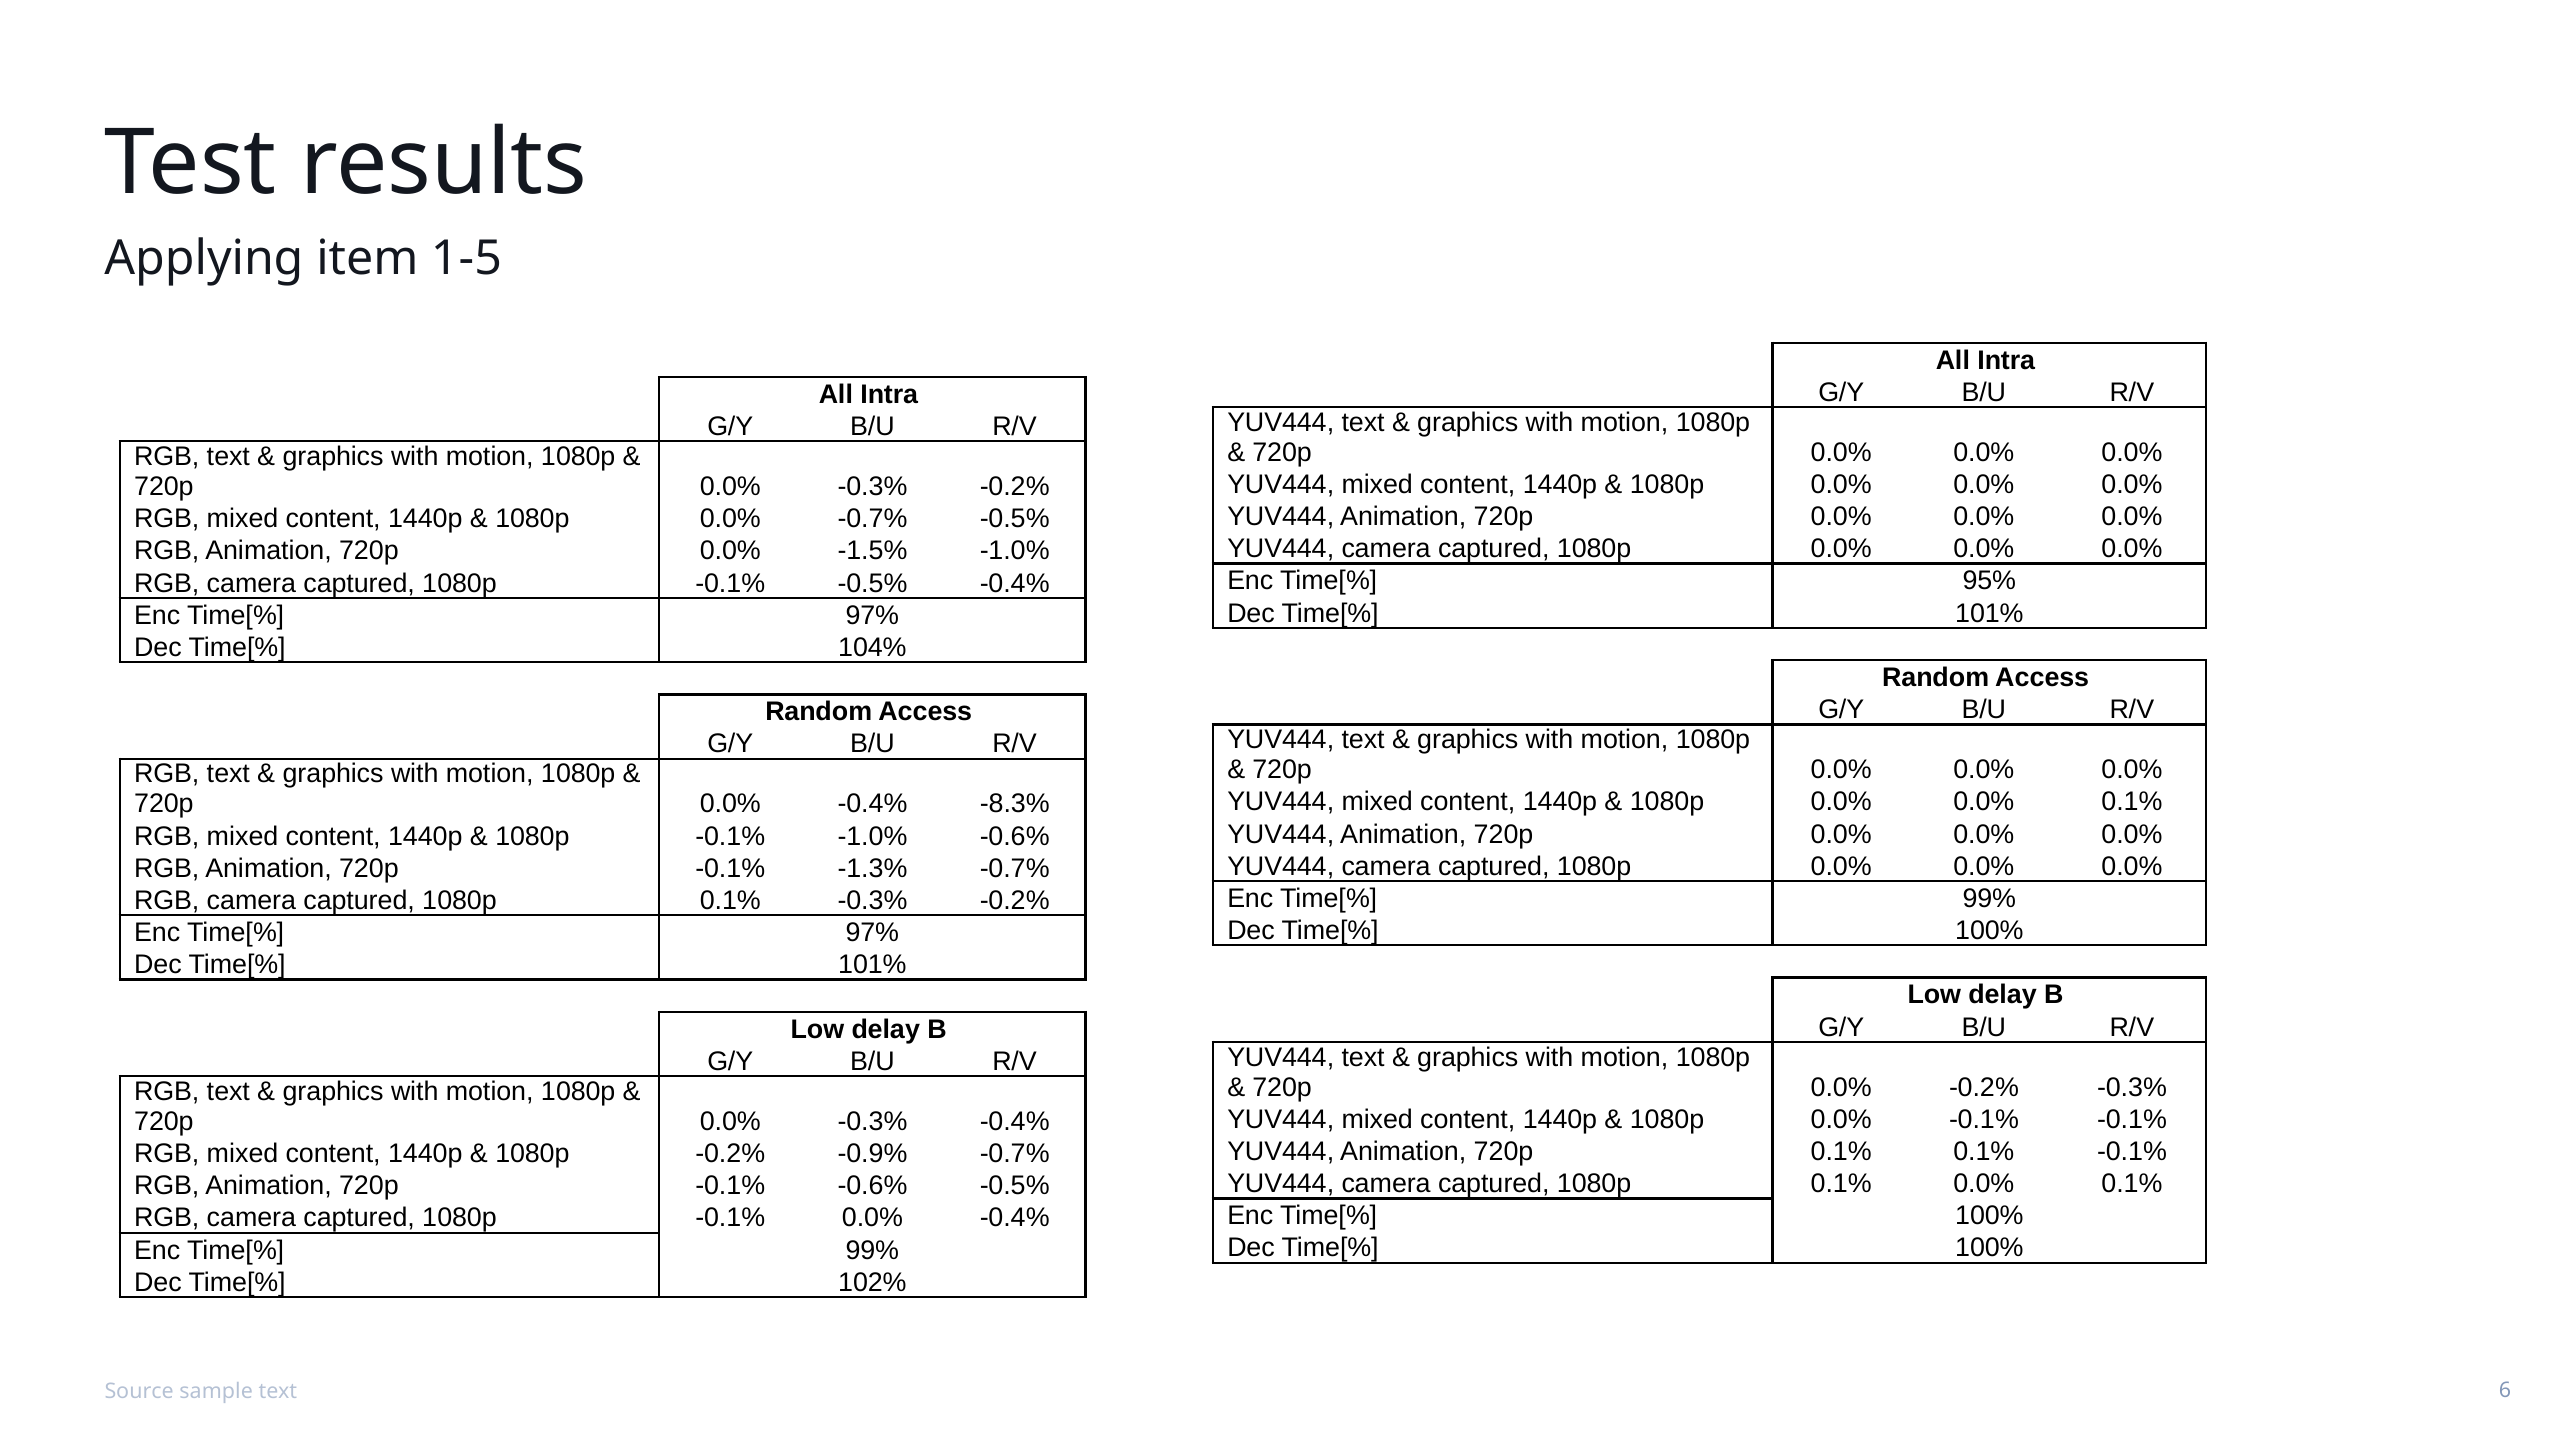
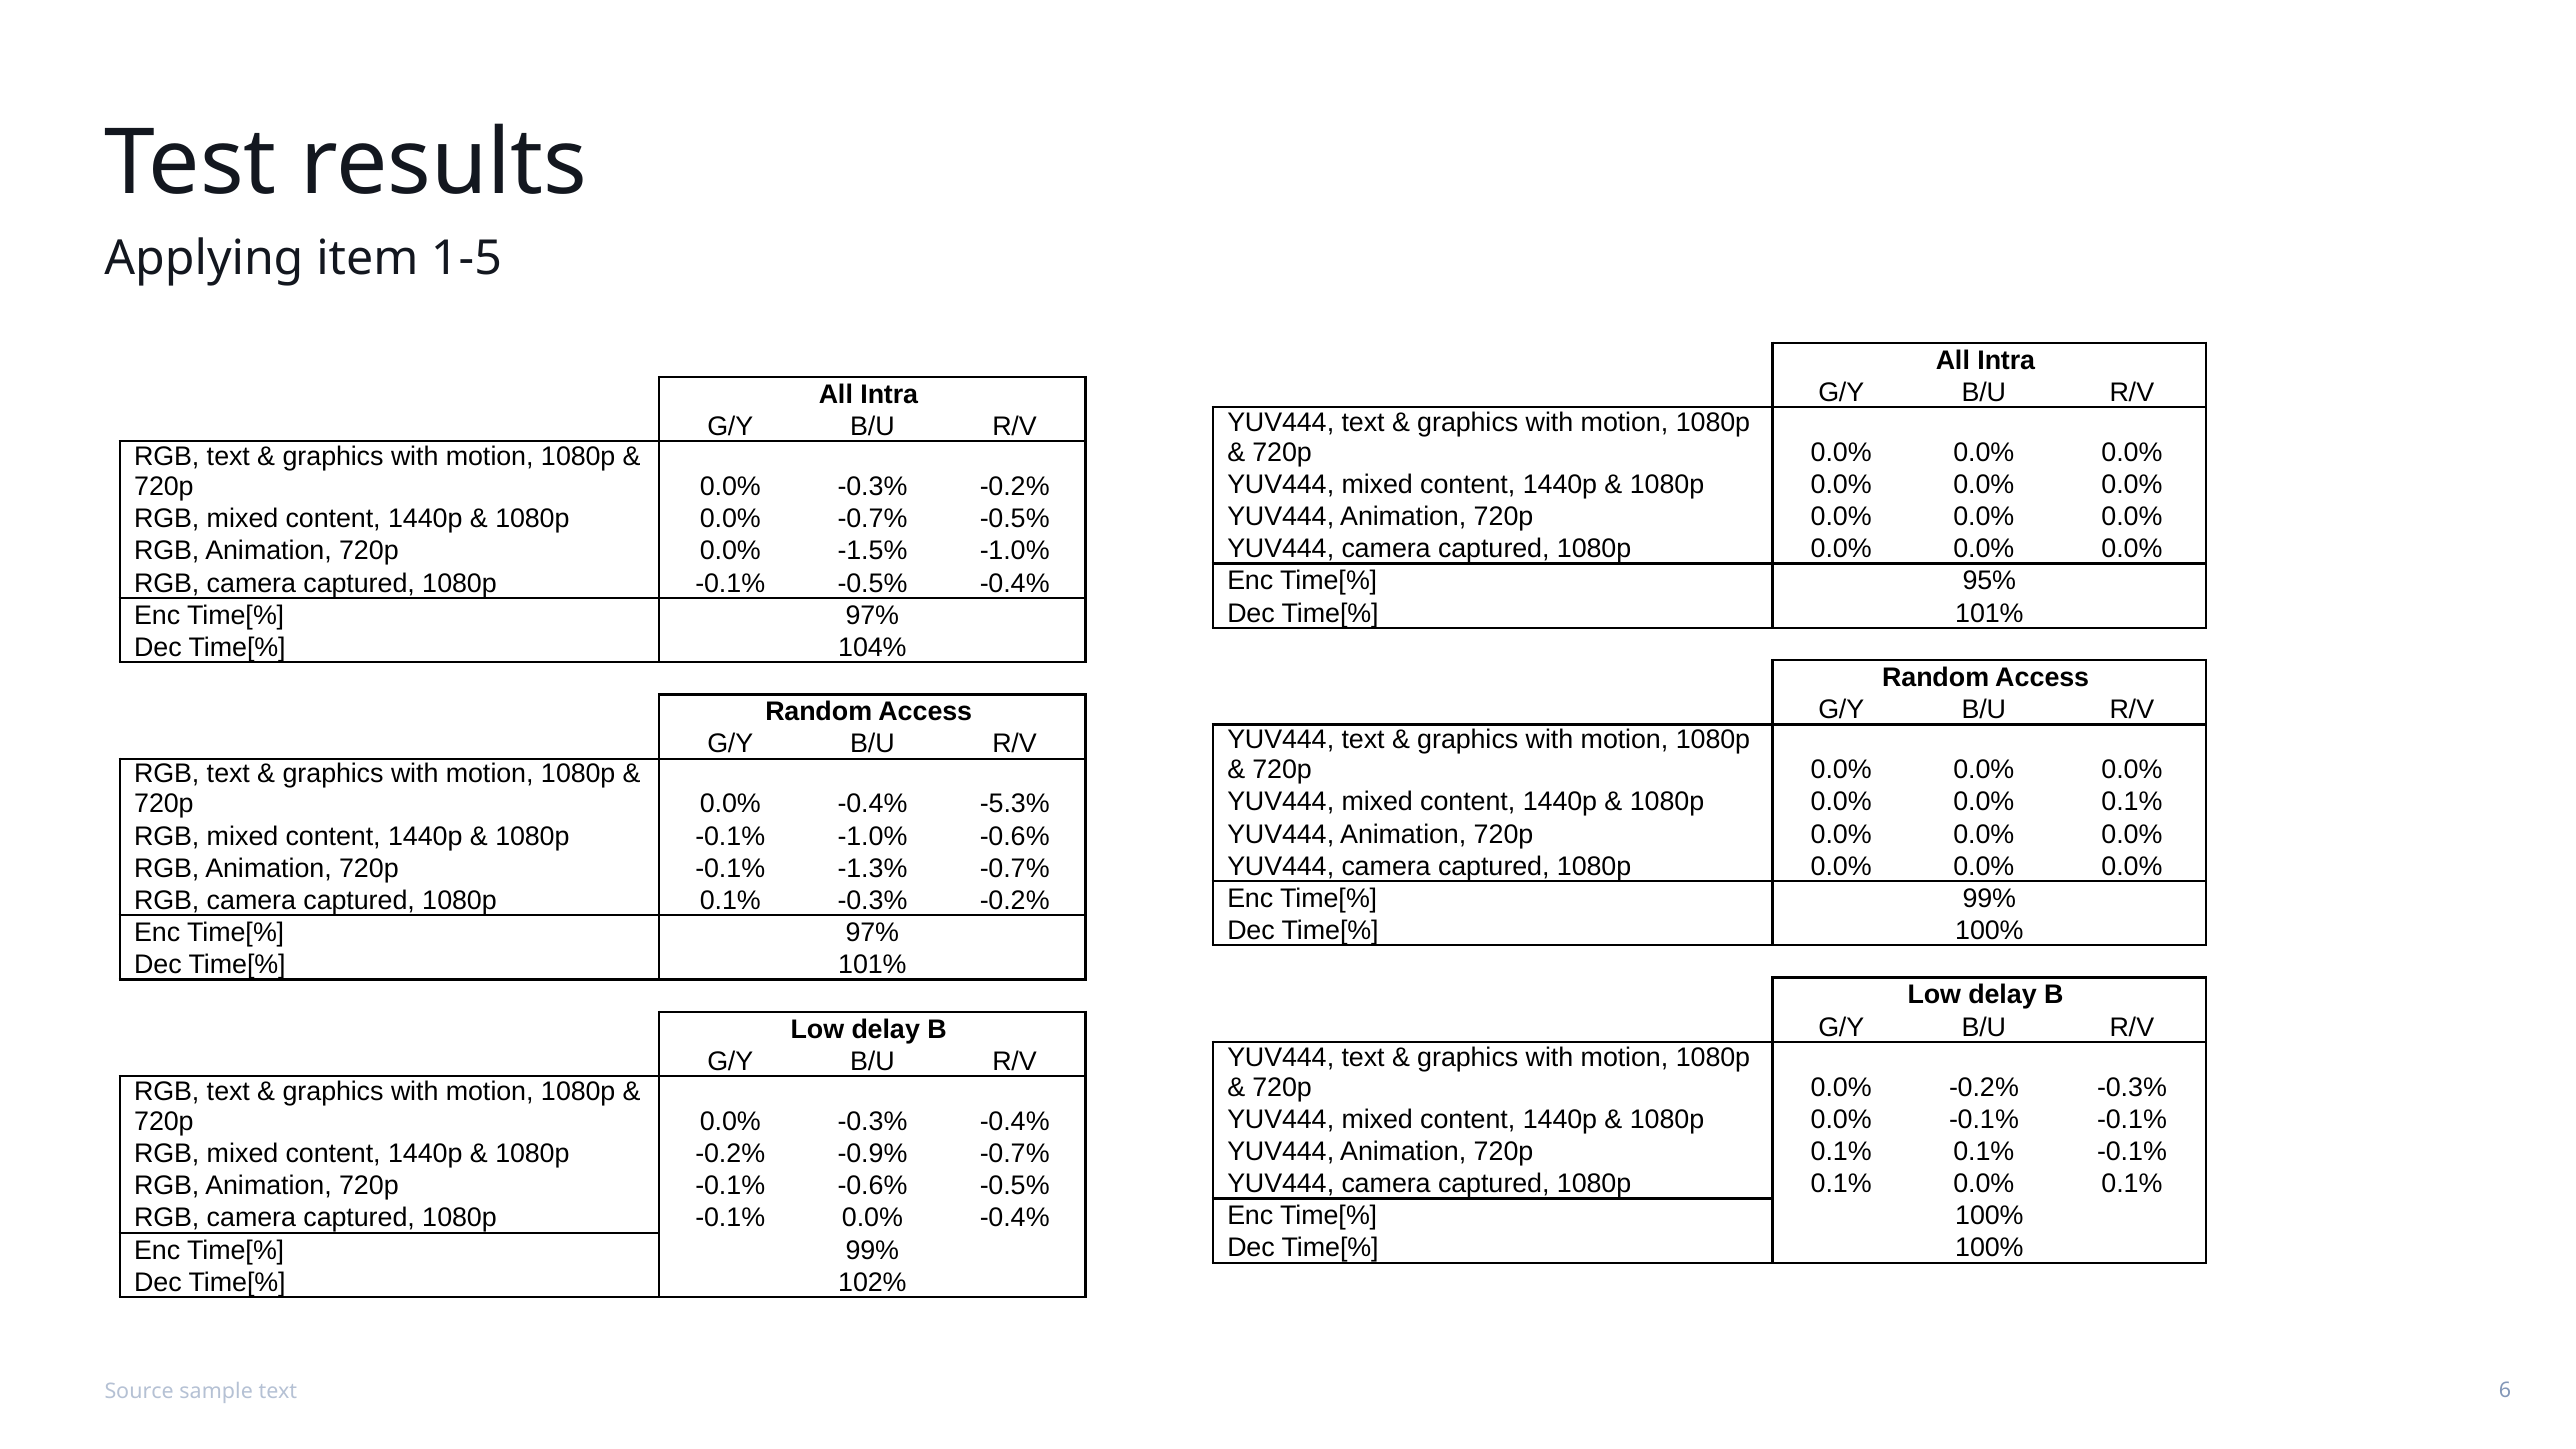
-8.3%: -8.3% -> -5.3%
